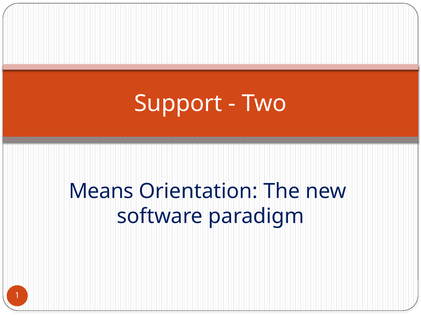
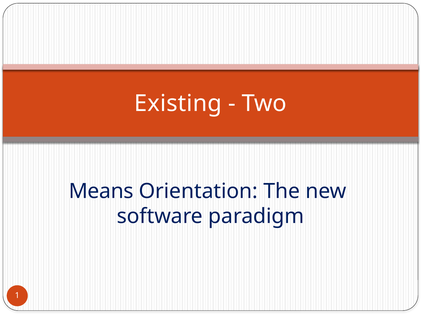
Support: Support -> Existing
